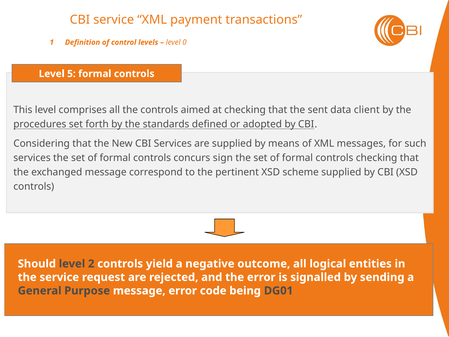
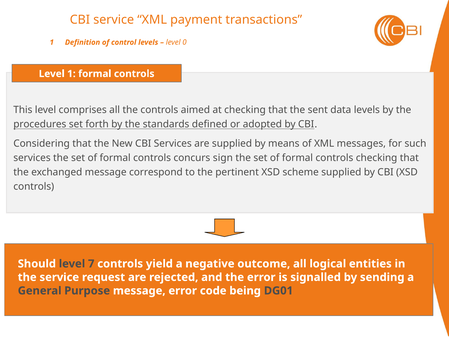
Level 5: 5 -> 1
data client: client -> levels
2: 2 -> 7
